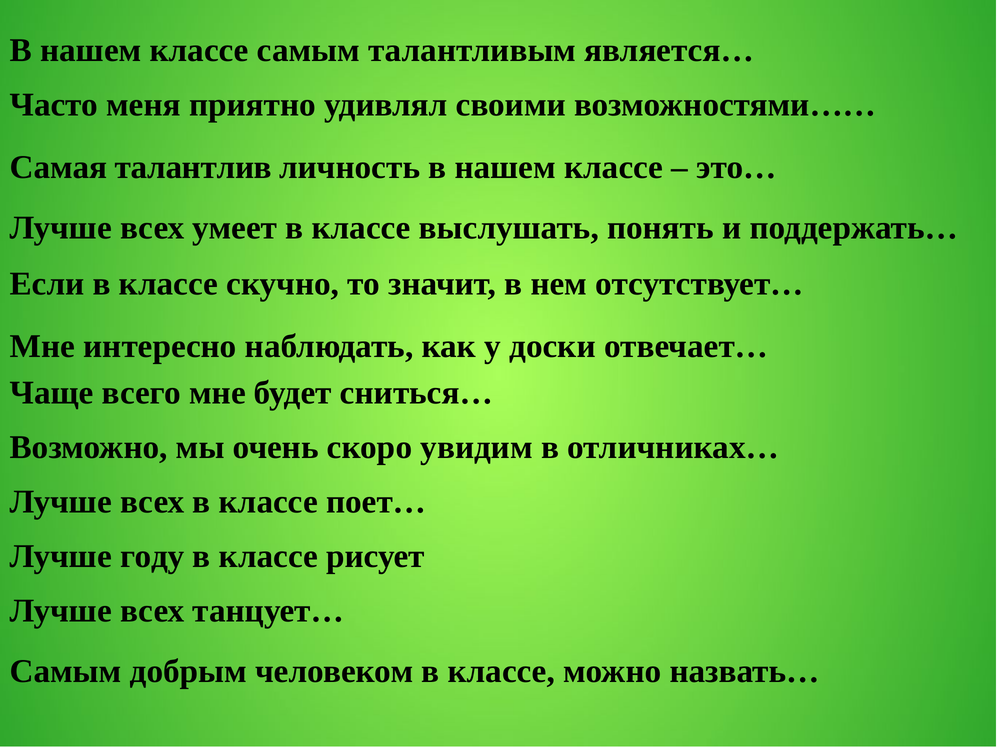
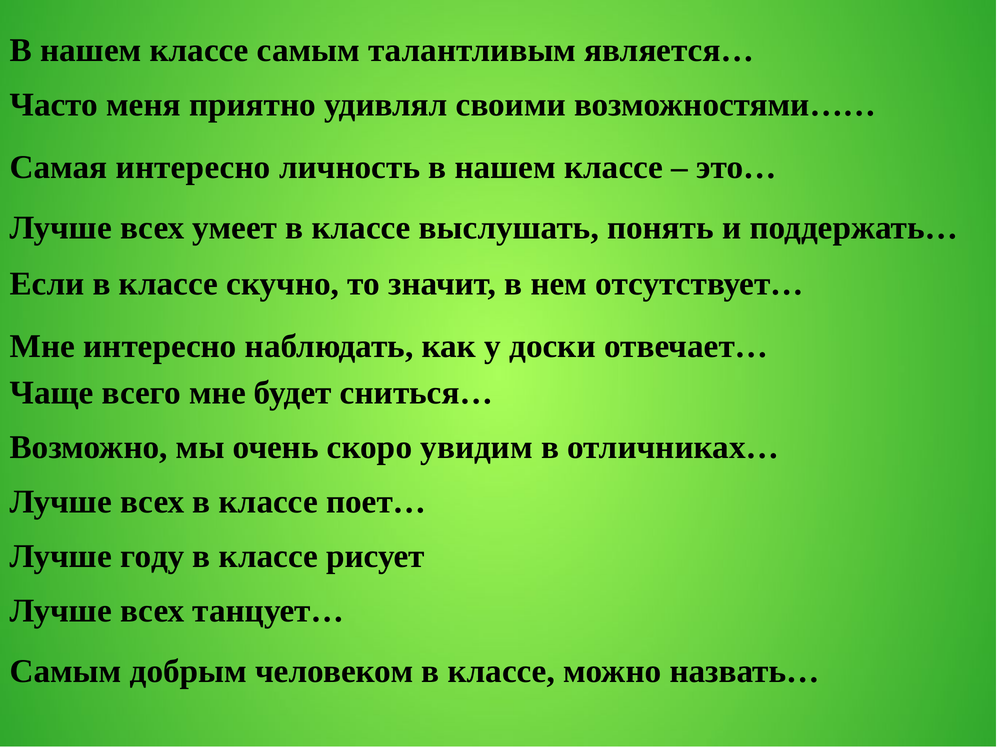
Самая талантлив: талантлив -> интересно
